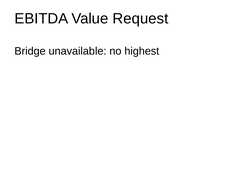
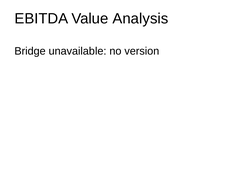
Request: Request -> Analysis
highest: highest -> version
